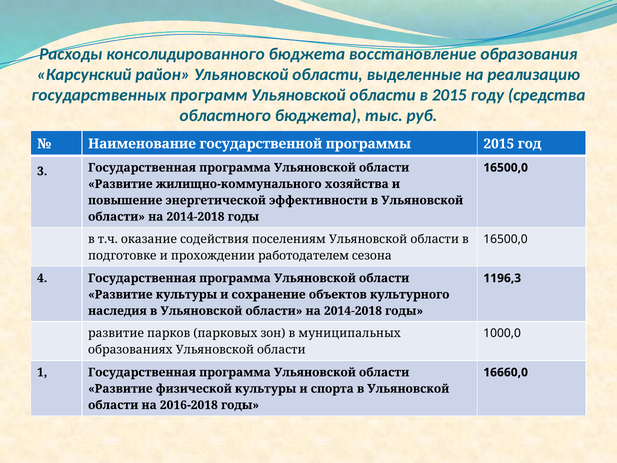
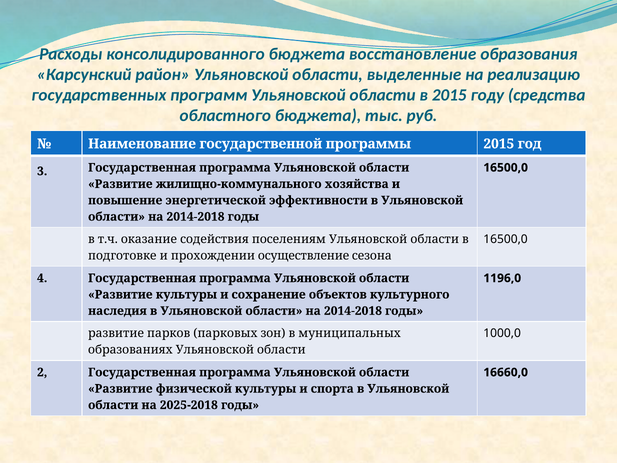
работодателем: работодателем -> осуществление
1196,3: 1196,3 -> 1196,0
1: 1 -> 2
2016-2018: 2016-2018 -> 2025-2018
